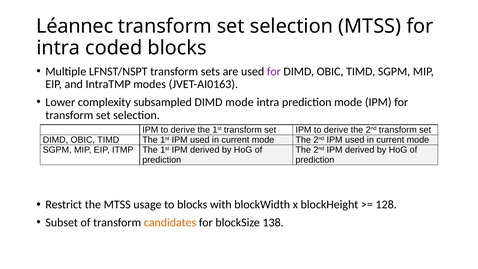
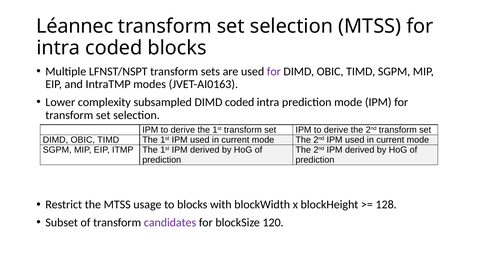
DIMD mode: mode -> coded
candidates colour: orange -> purple
138: 138 -> 120
